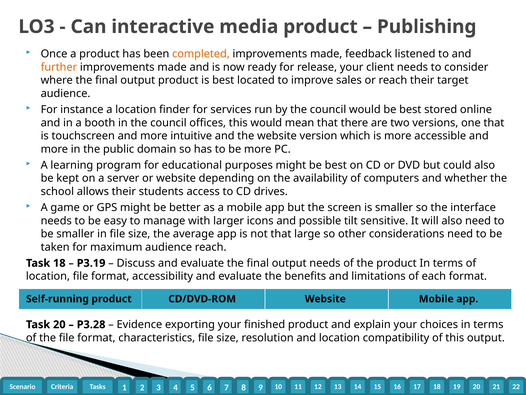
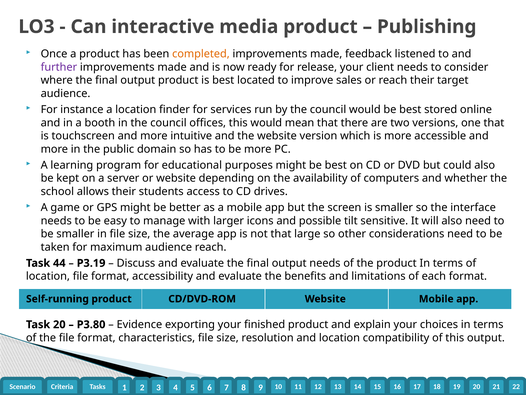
further colour: orange -> purple
Task 18: 18 -> 44
P3.28: P3.28 -> P3.80
